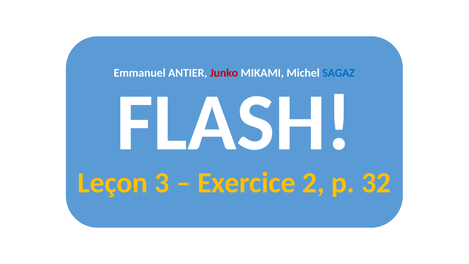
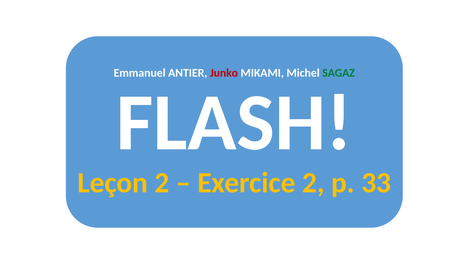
SAGAZ colour: blue -> green
Leçon 3: 3 -> 2
32: 32 -> 33
